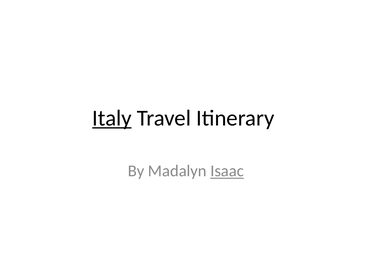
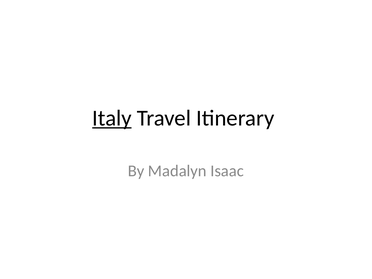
Isaac underline: present -> none
